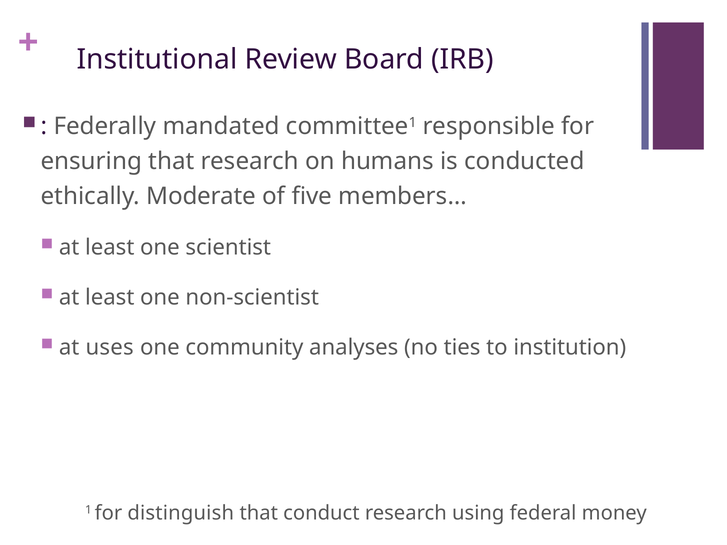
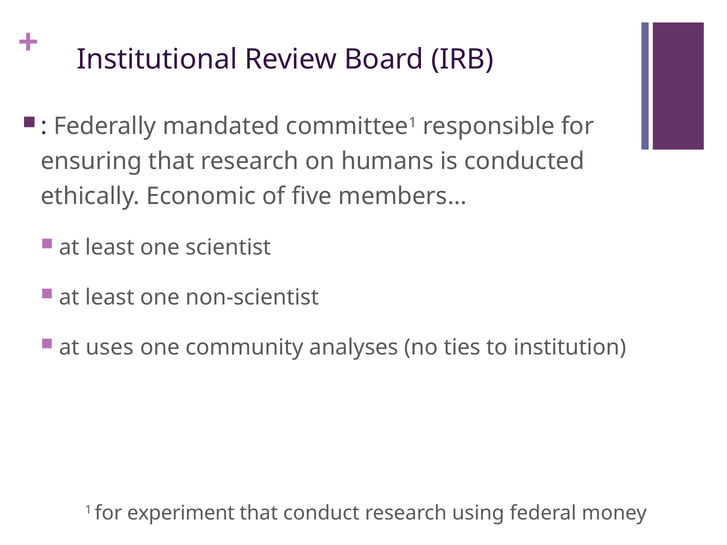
Moderate: Moderate -> Economic
distinguish: distinguish -> experiment
